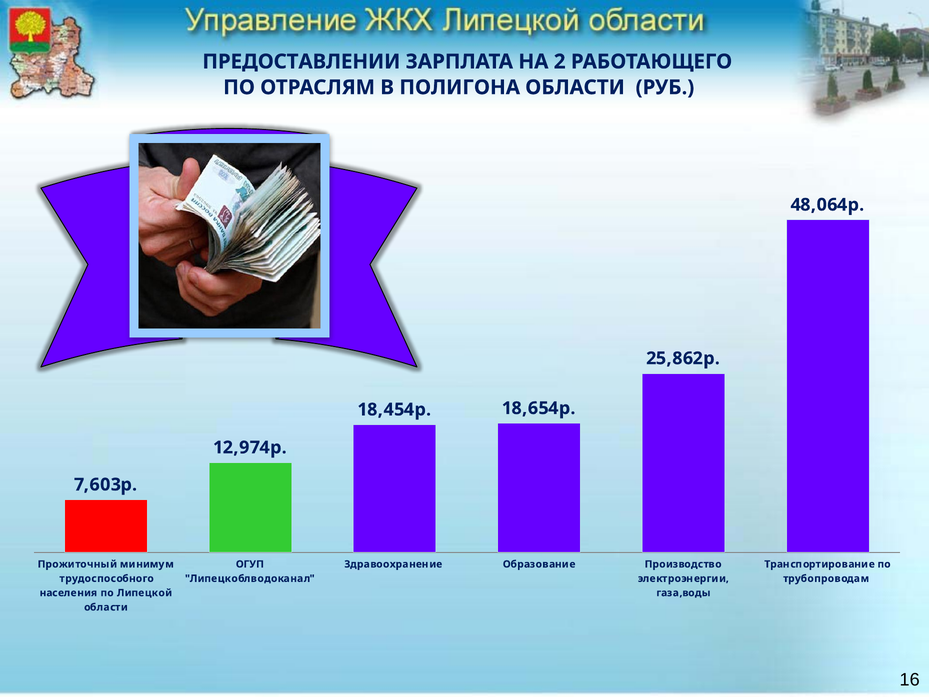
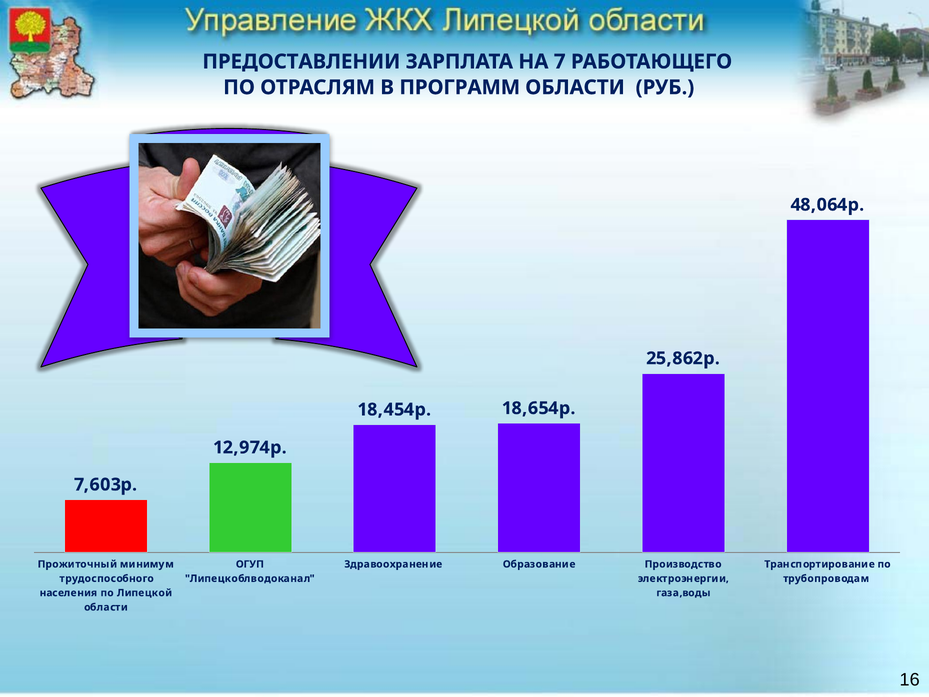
2: 2 -> 7
ПОЛИГОНА: ПОЛИГОНА -> ПРОГРАММ
